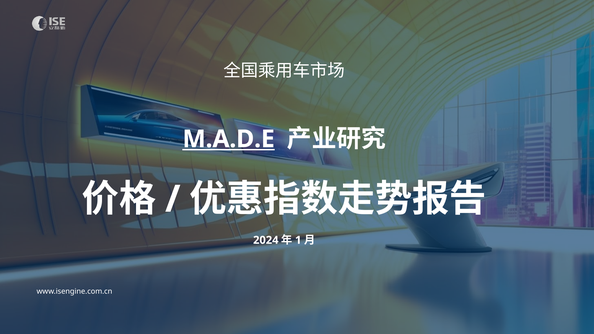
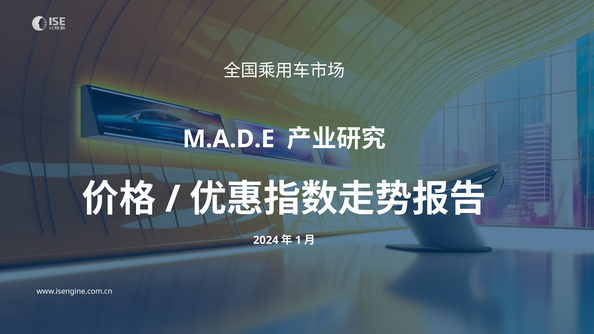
M.A.D.E underline: present -> none
